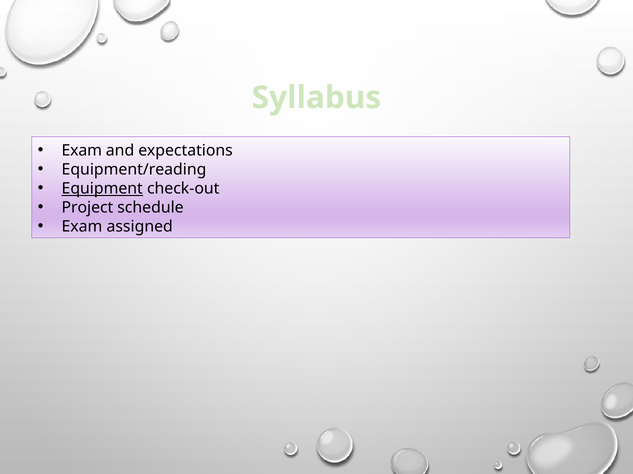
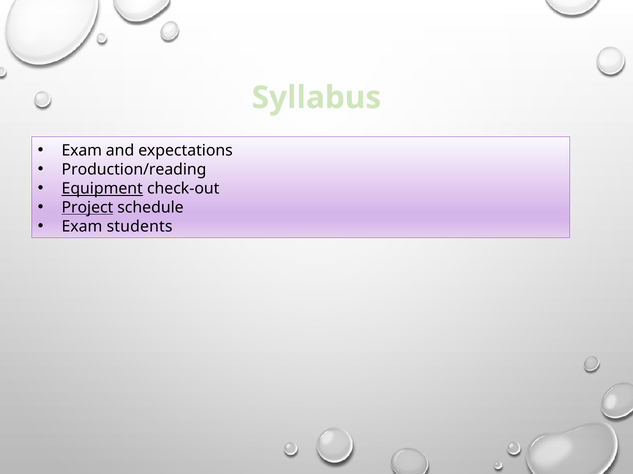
Equipment/reading: Equipment/reading -> Production/reading
Project underline: none -> present
assigned: assigned -> students
